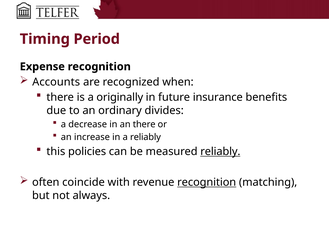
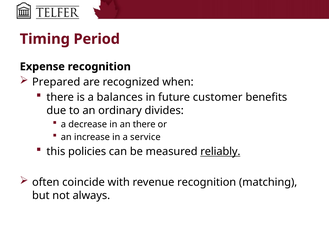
Accounts: Accounts -> Prepared
originally: originally -> balances
insurance: insurance -> customer
a reliably: reliably -> service
recognition at (207, 182) underline: present -> none
